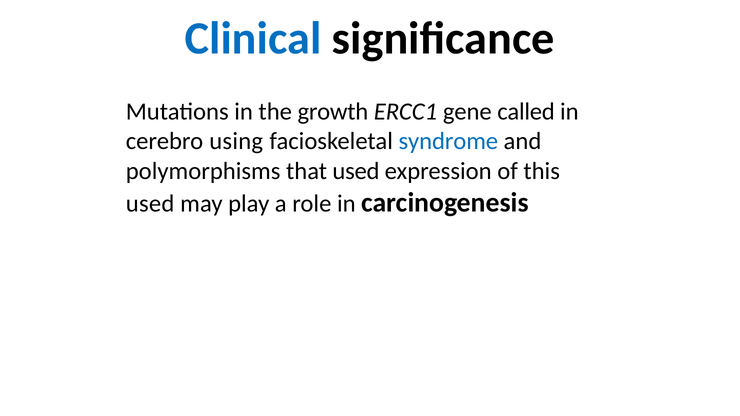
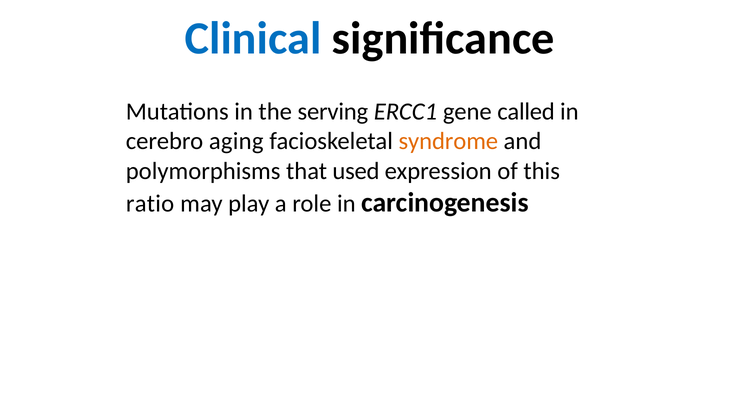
growth: growth -> serving
using: using -> aging
syndrome colour: blue -> orange
used at (150, 204): used -> ratio
